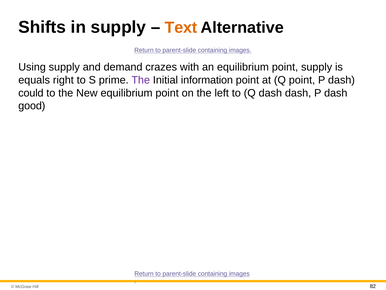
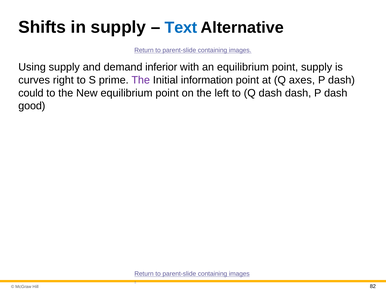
Text colour: orange -> blue
crazes: crazes -> inferior
equals: equals -> curves
Q point: point -> axes
